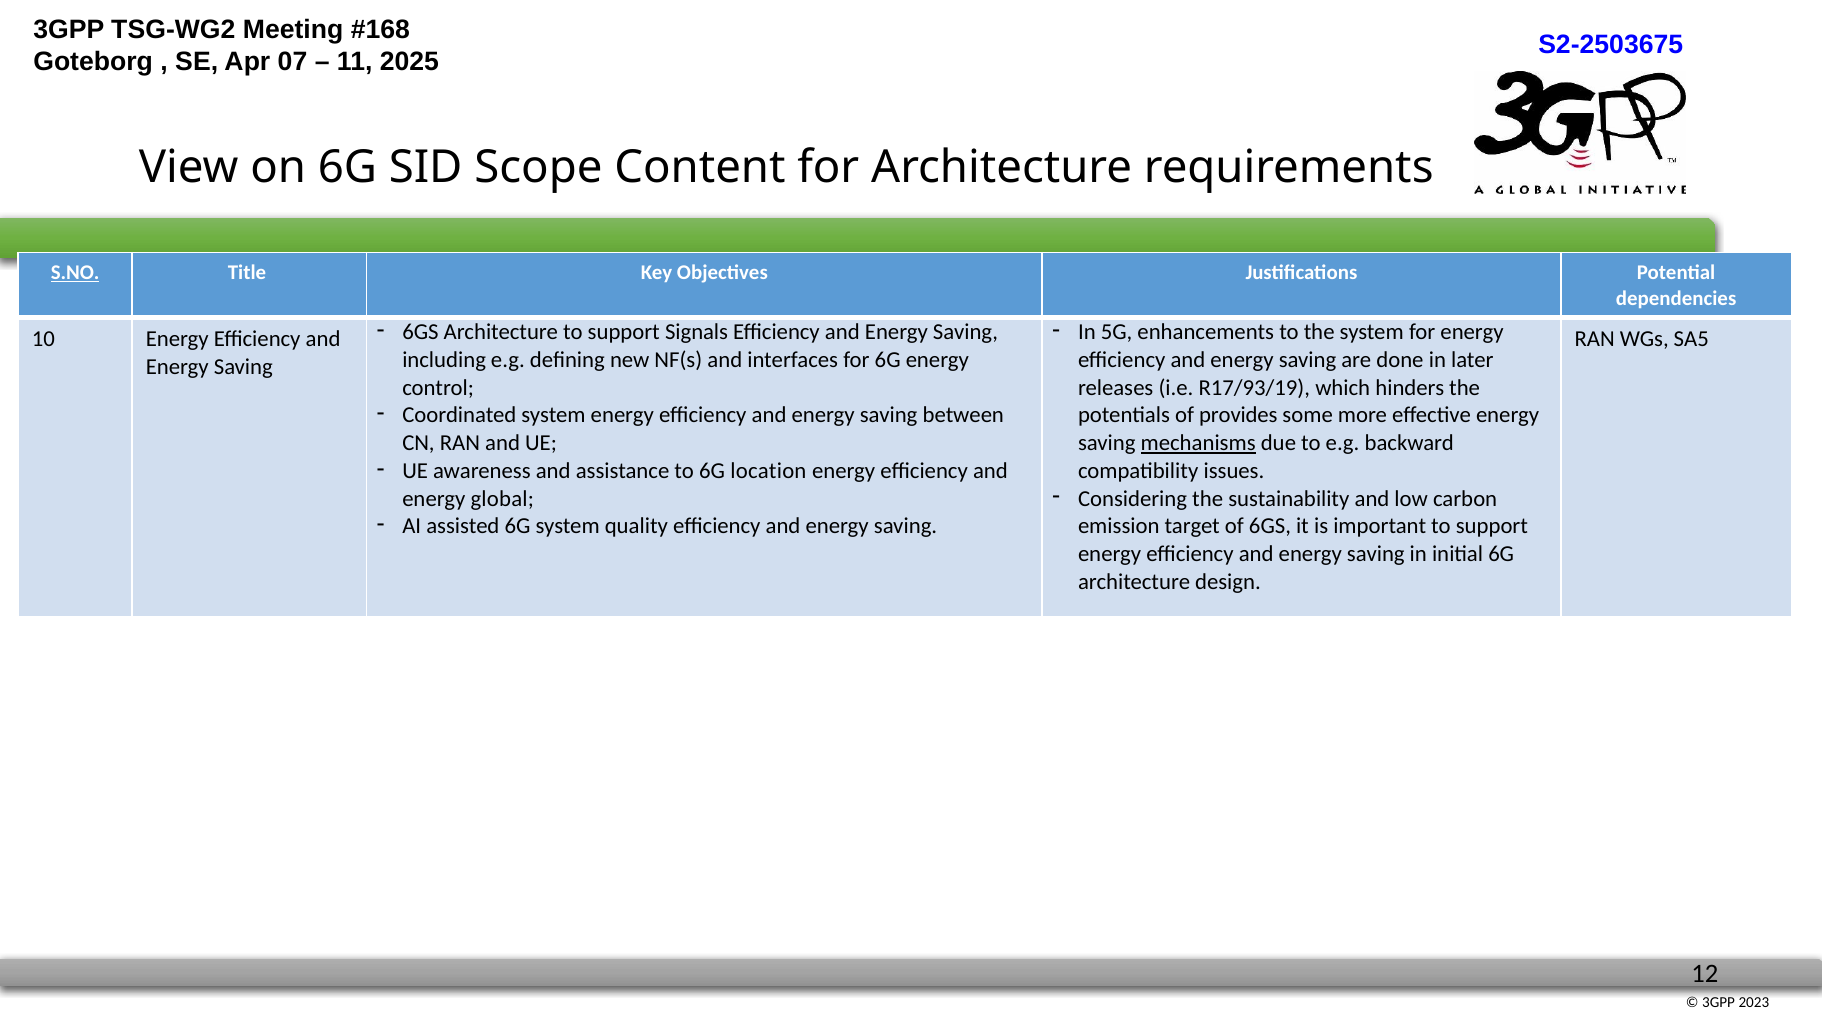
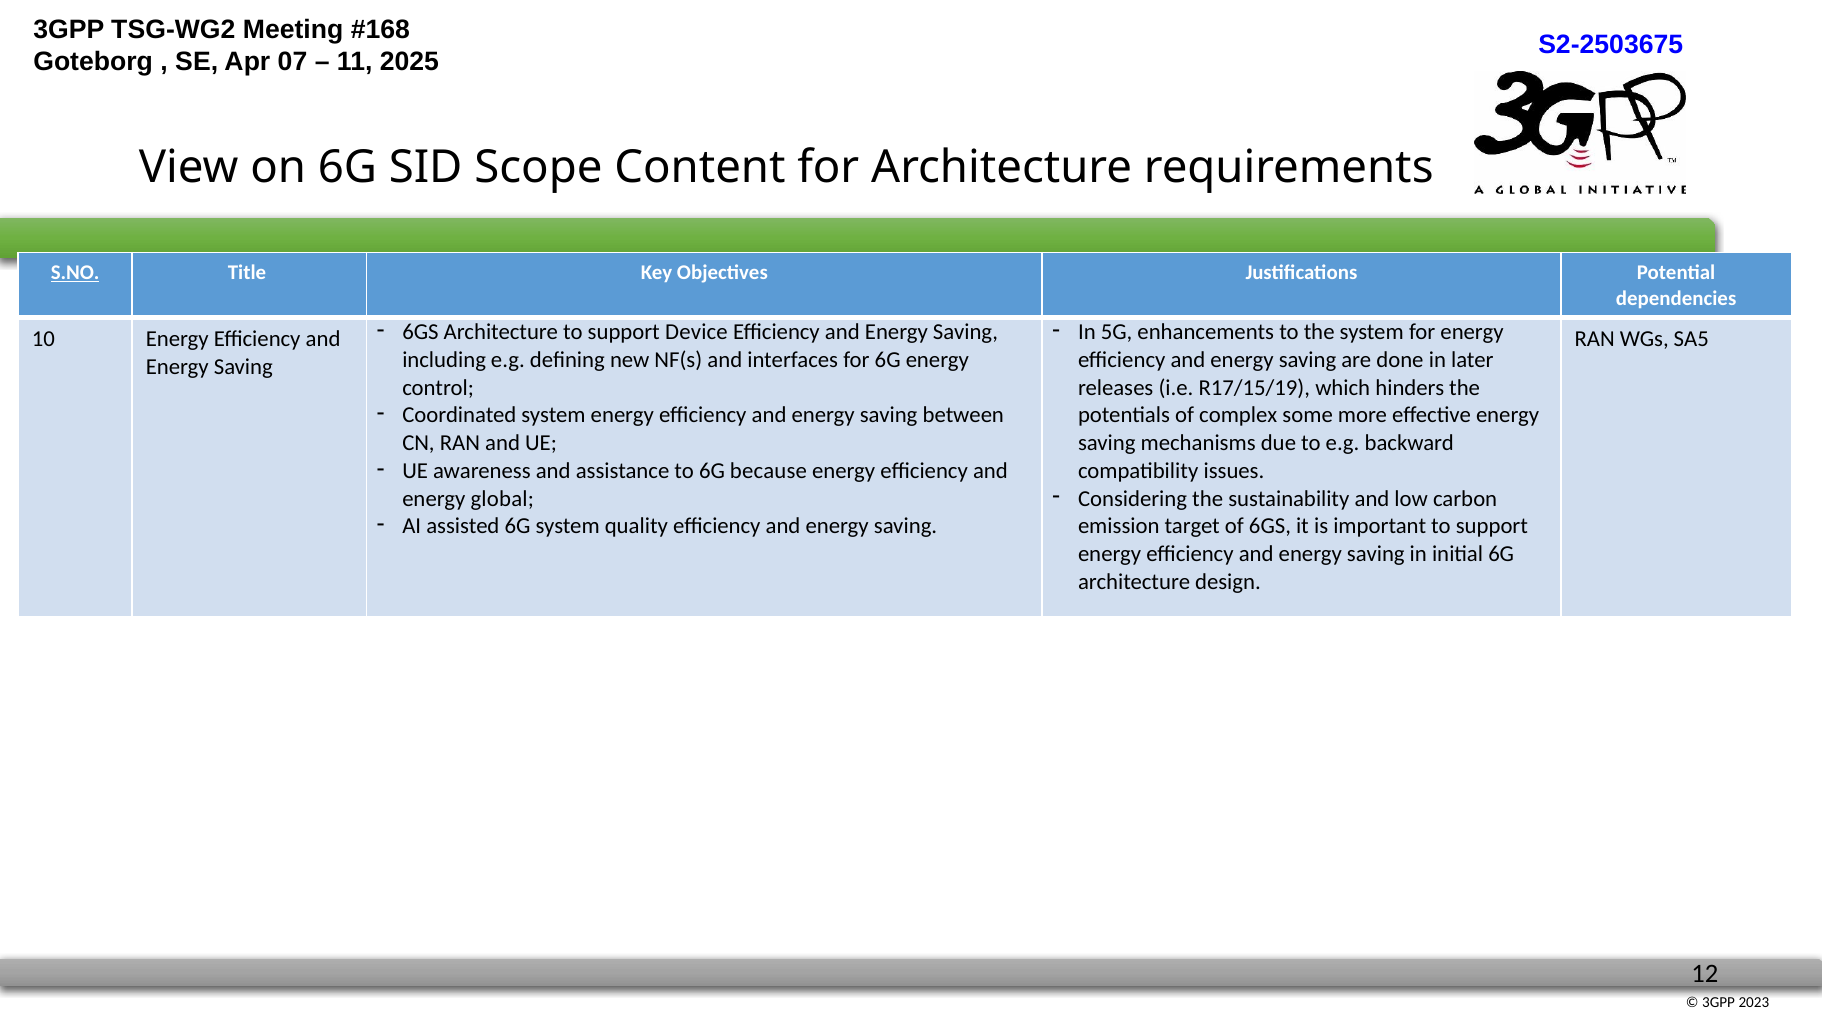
Signals: Signals -> Device
R17/93/19: R17/93/19 -> R17/15/19
provides: provides -> complex
mechanisms underline: present -> none
location: location -> because
